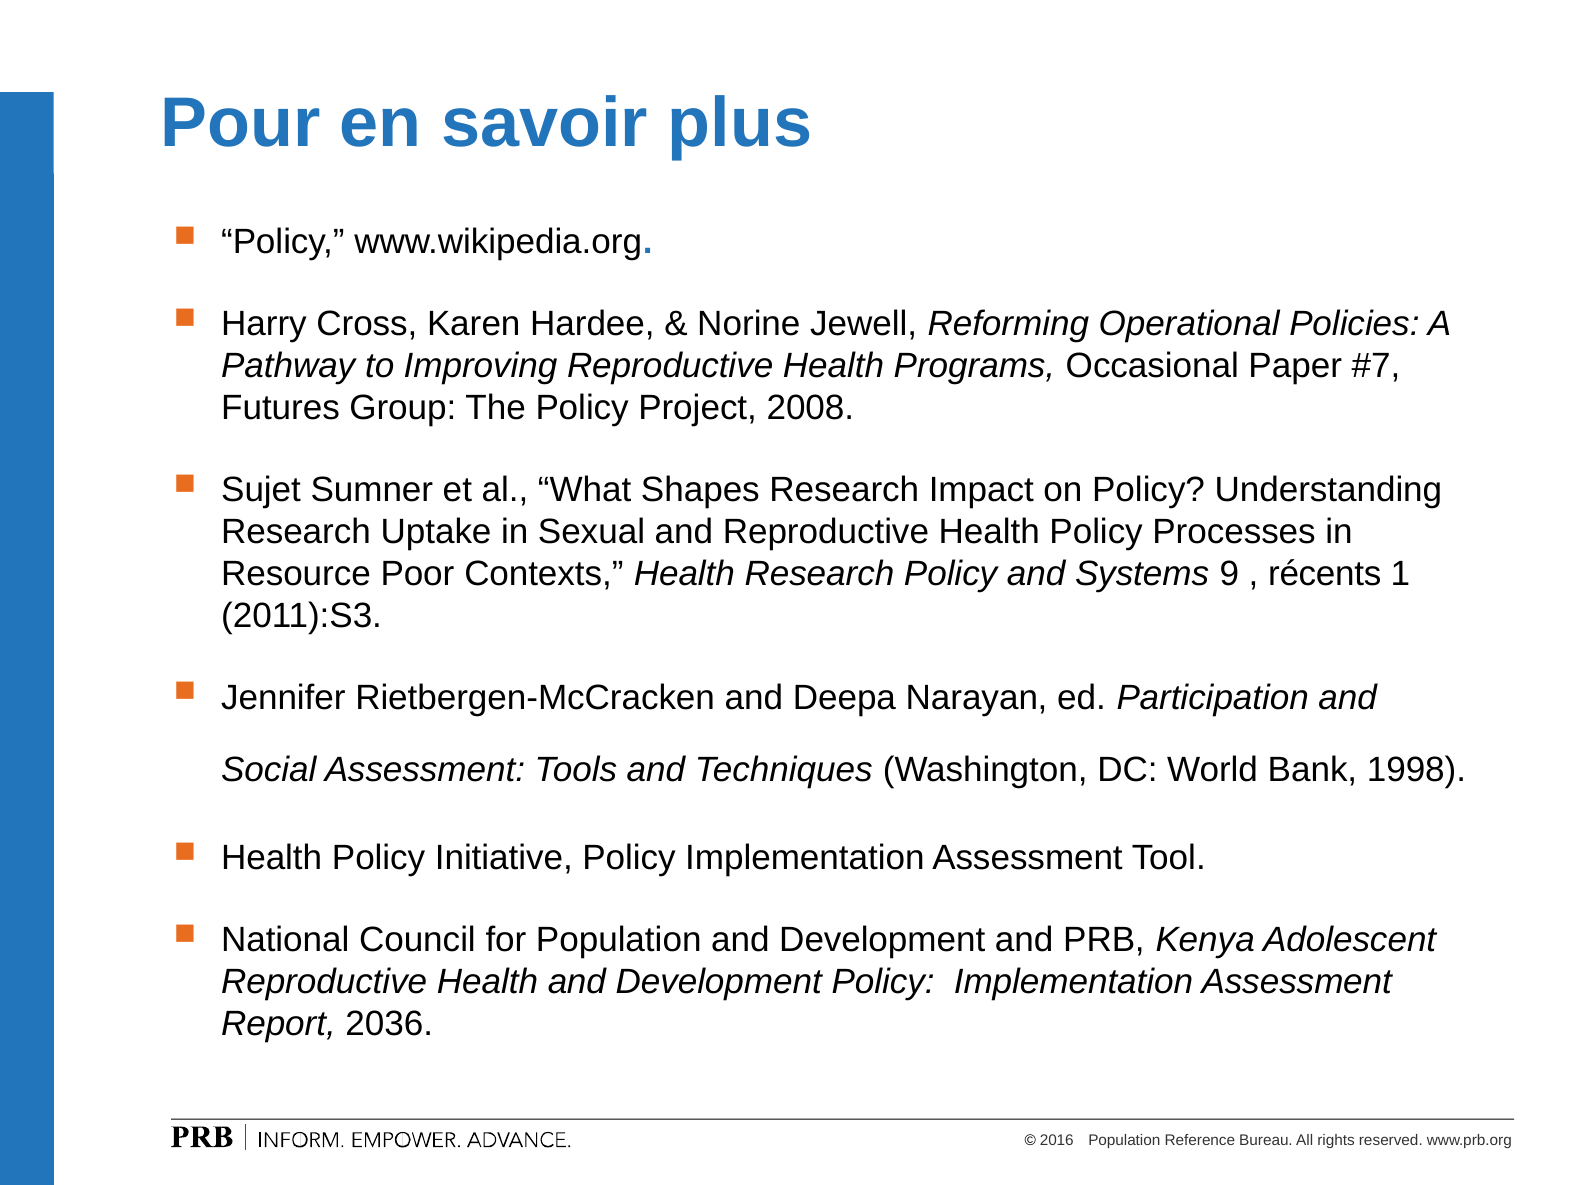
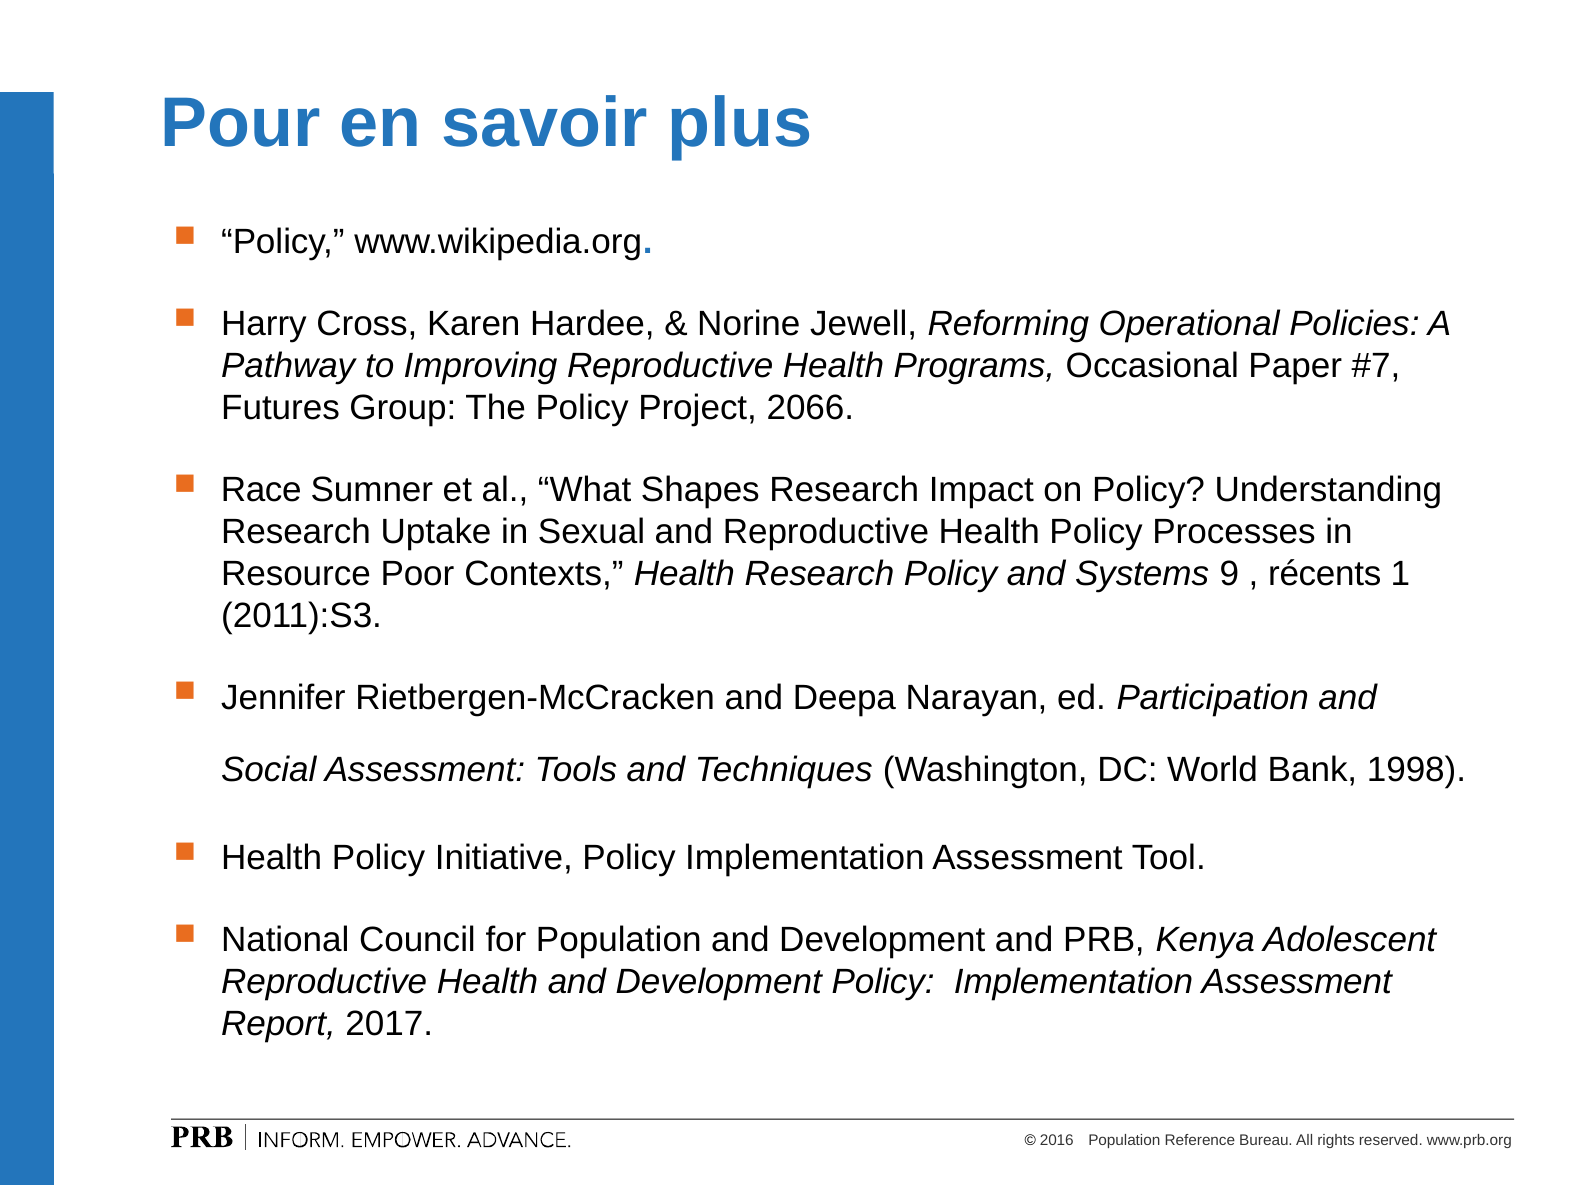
2008: 2008 -> 2066
Sujet: Sujet -> Race
2036: 2036 -> 2017
